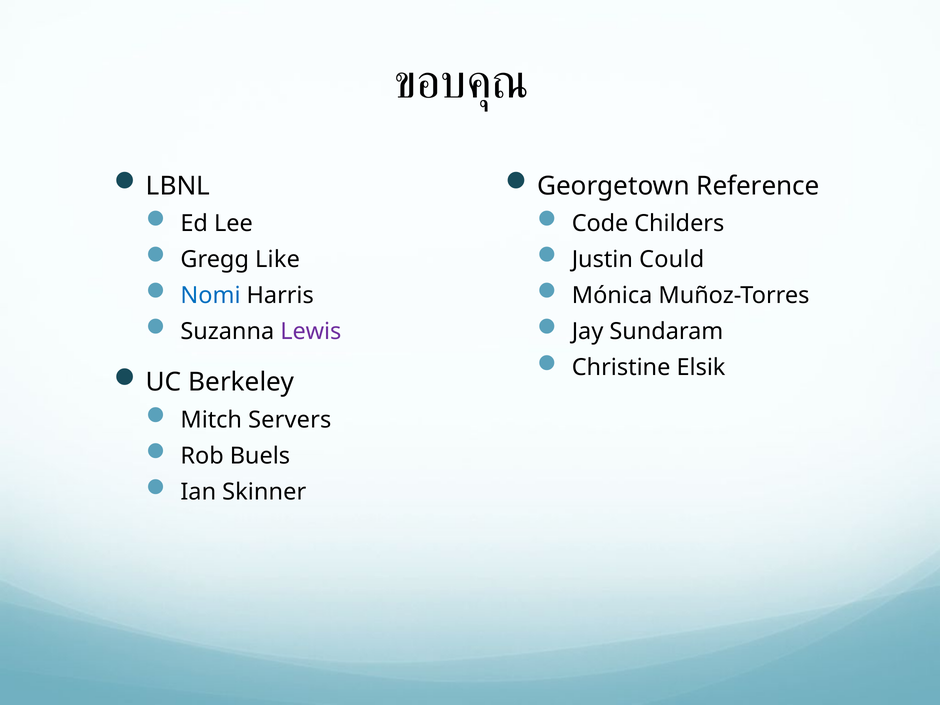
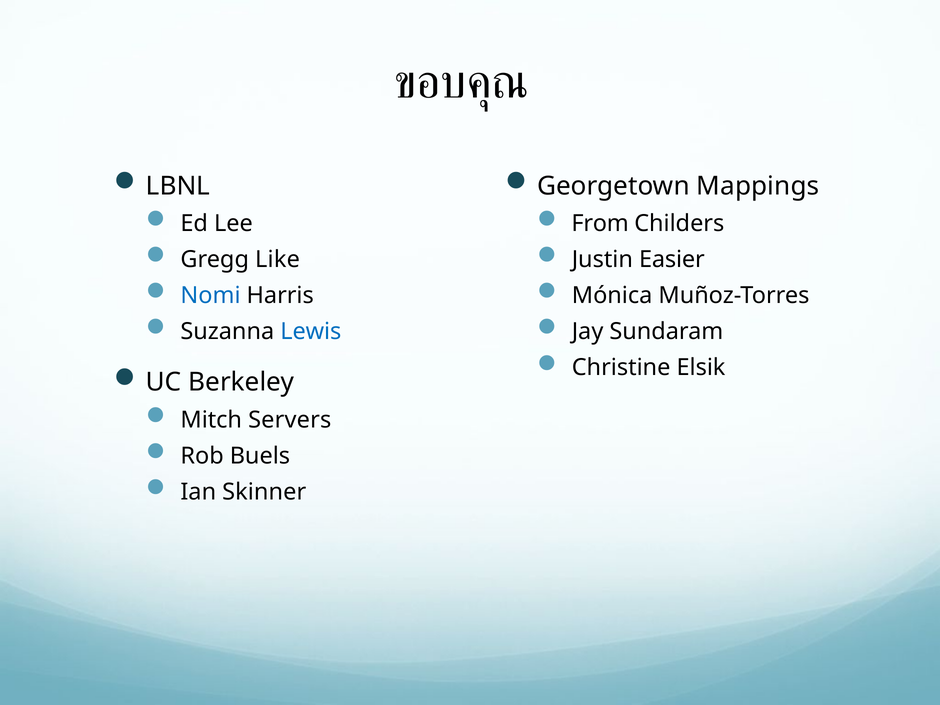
Reference: Reference -> Mappings
Code: Code -> From
Could: Could -> Easier
Lewis colour: purple -> blue
